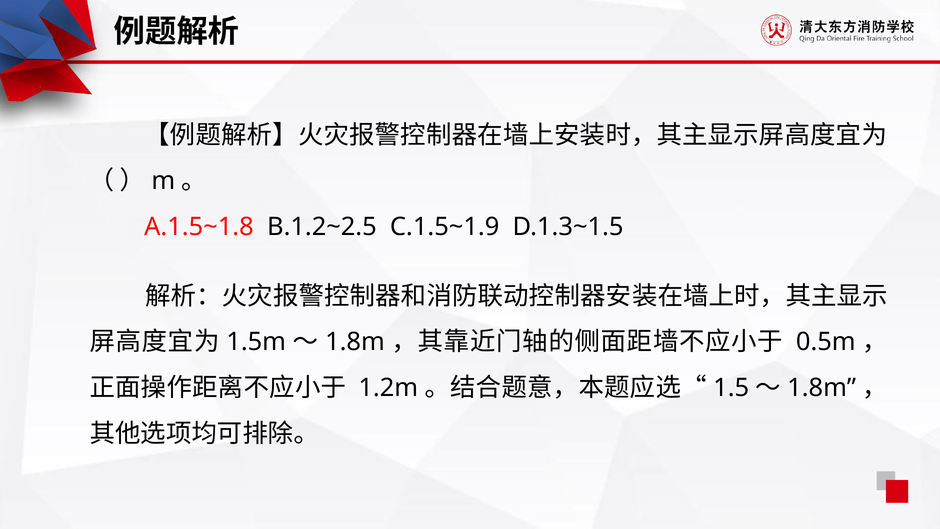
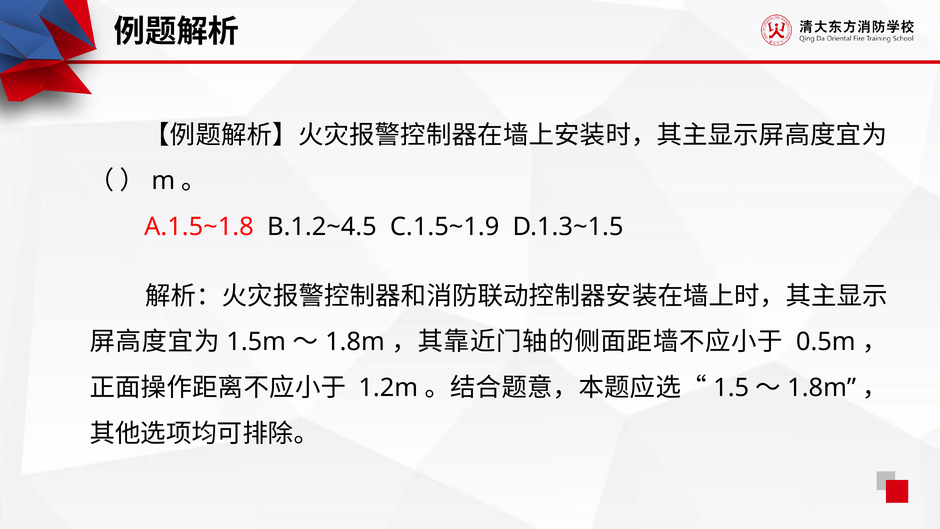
B.1.2~2.5: B.1.2~2.5 -> B.1.2~4.5
